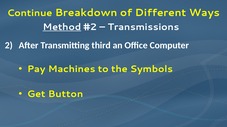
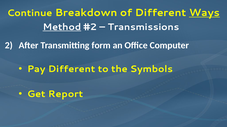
Ways underline: none -> present
third: third -> form
Pay Machines: Machines -> Different
Button: Button -> Report
